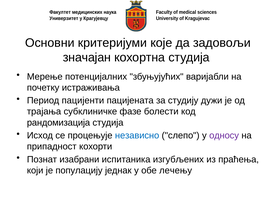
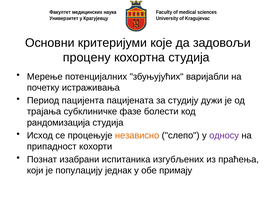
значајан: значајан -> процену
пацијенти: пацијенти -> пацијента
независно colour: blue -> orange
лечењу: лечењу -> примају
